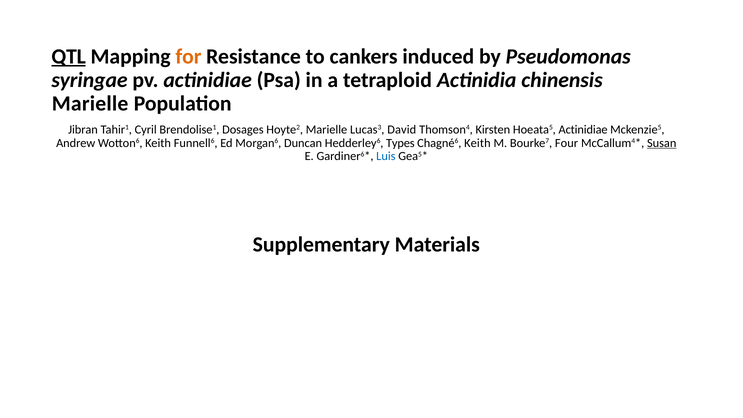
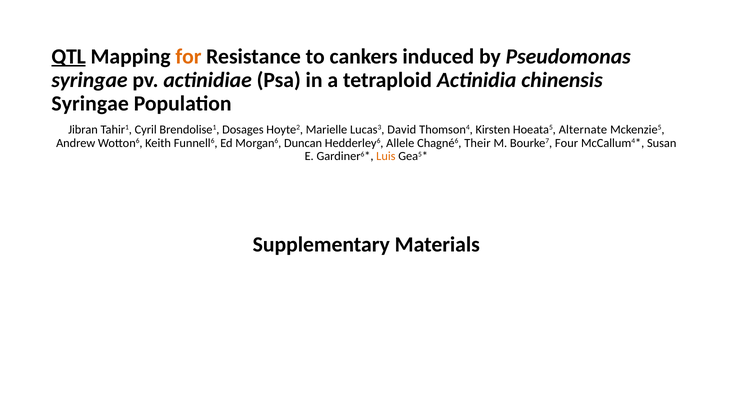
Marielle at (90, 103): Marielle -> Syringae
Hoeata5 Actinidiae: Actinidiae -> Alternate
Types: Types -> Allele
Chagné6 Keith: Keith -> Their
Susan underline: present -> none
Luis colour: blue -> orange
